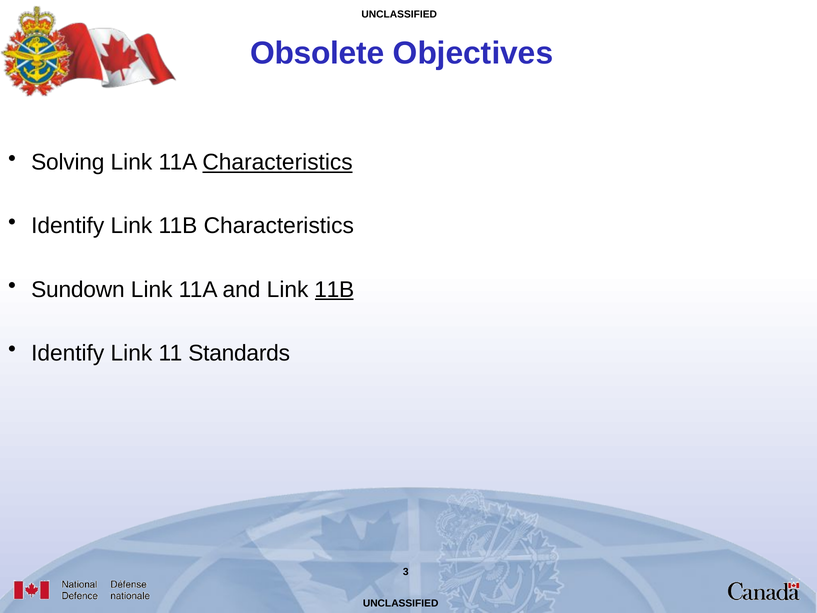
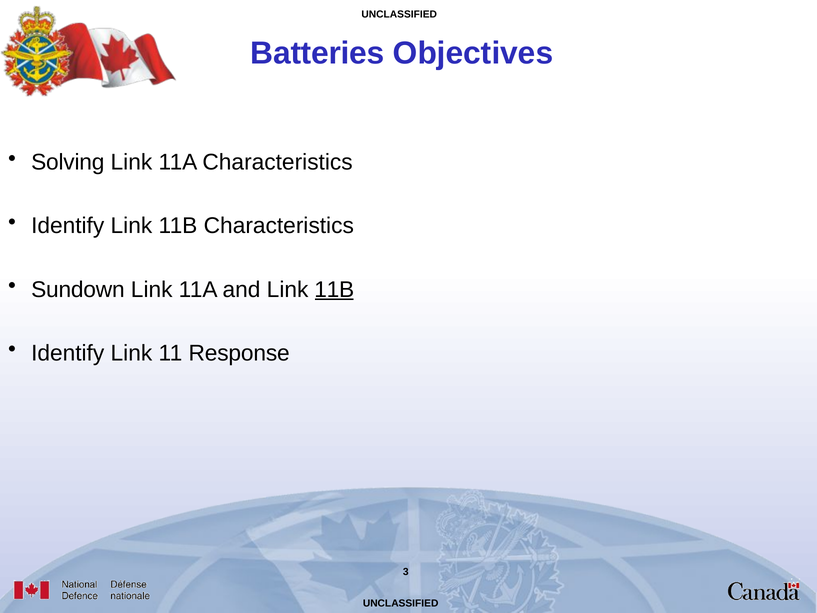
Obsolete: Obsolete -> Batteries
Characteristics at (278, 162) underline: present -> none
Standards: Standards -> Response
